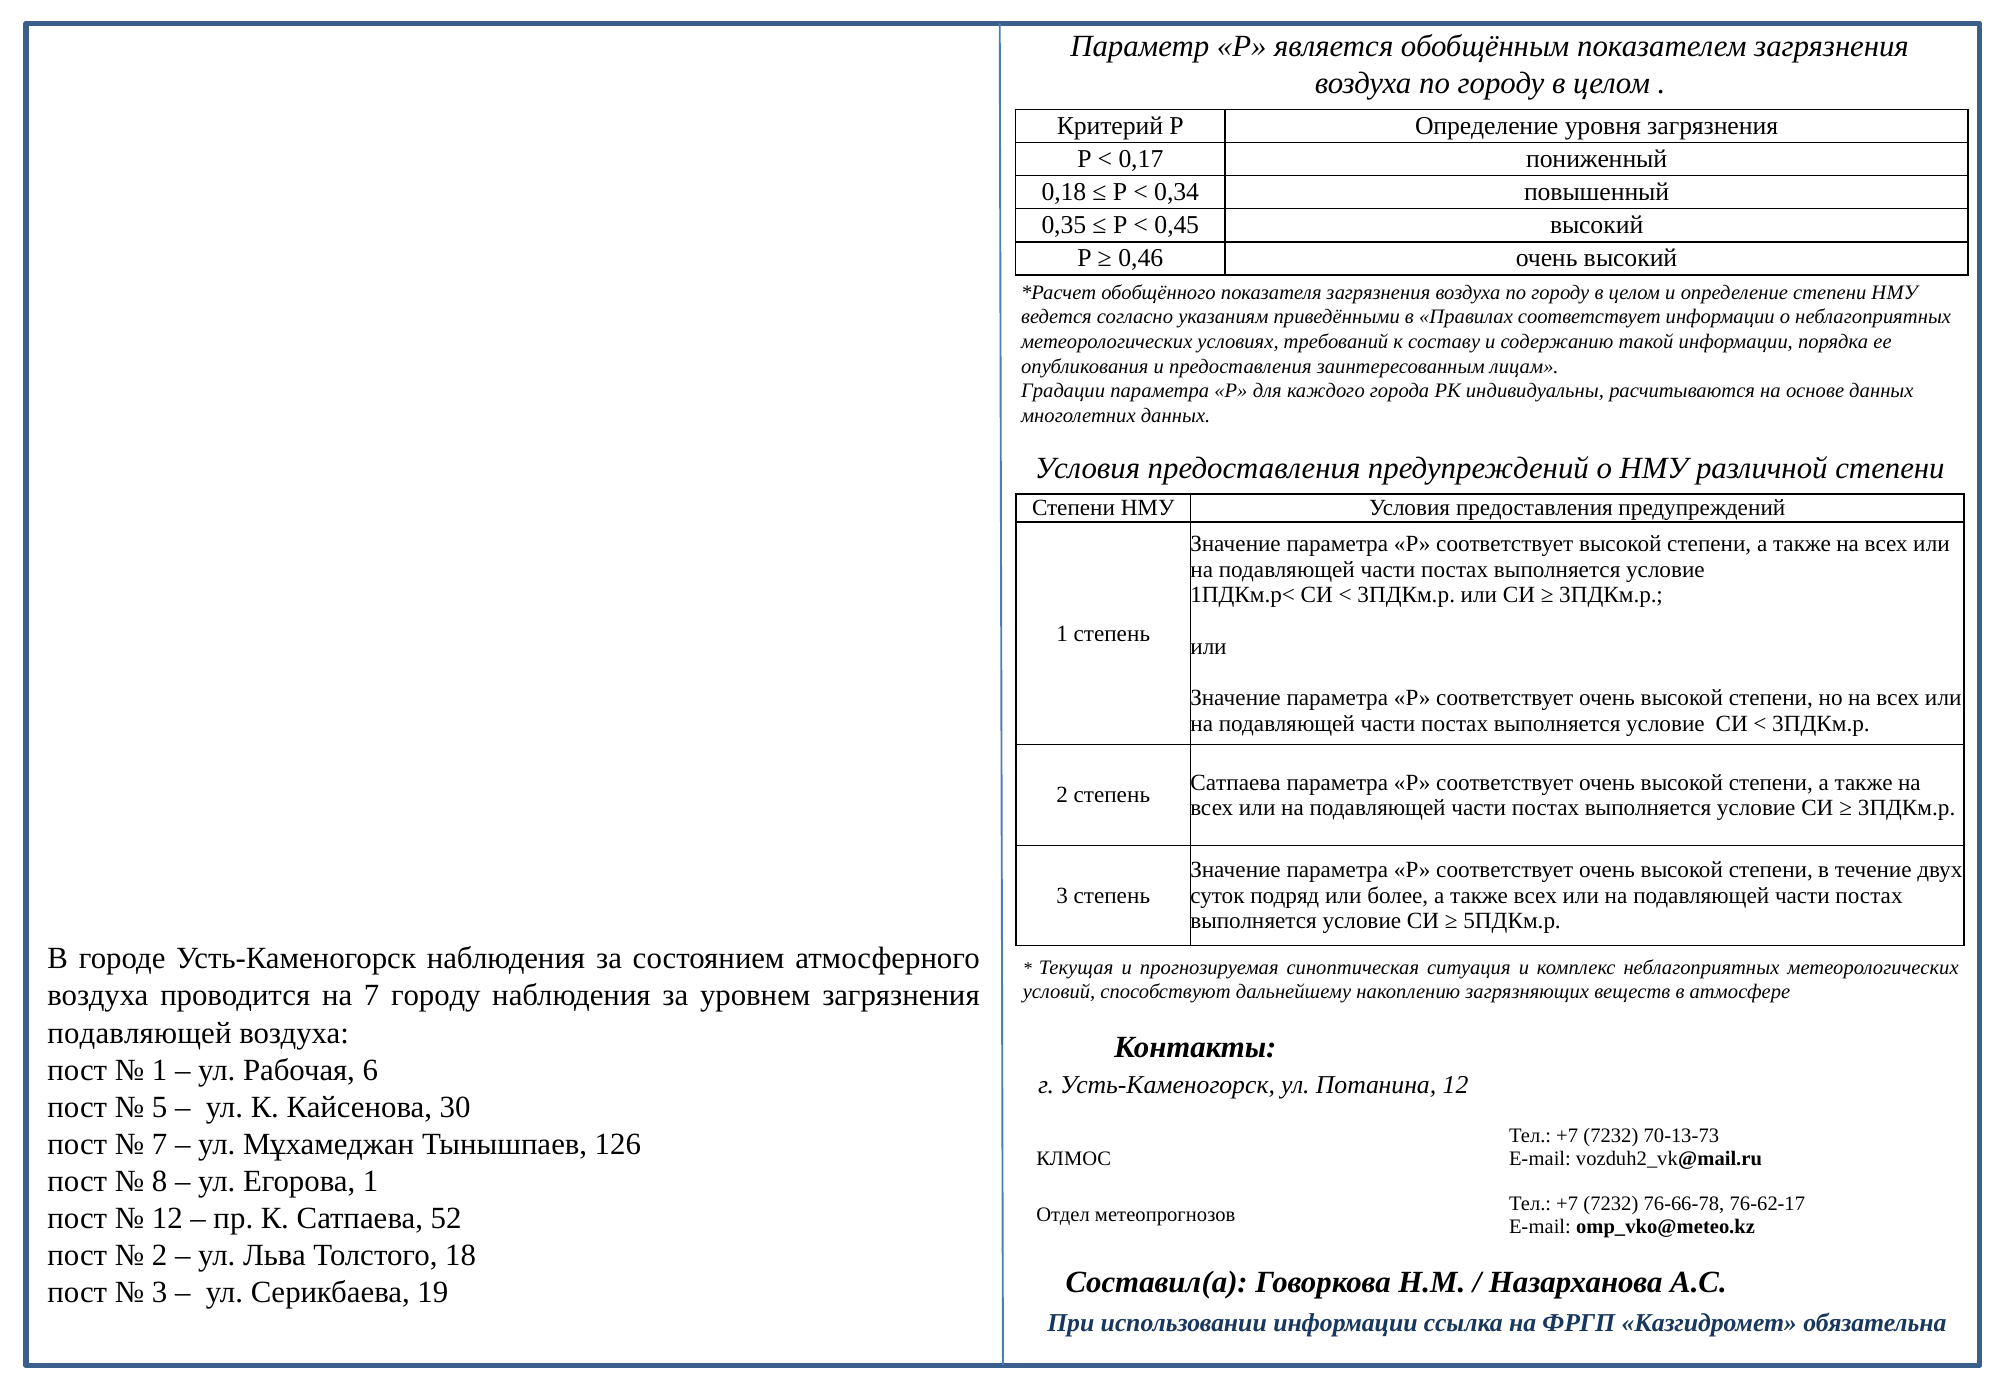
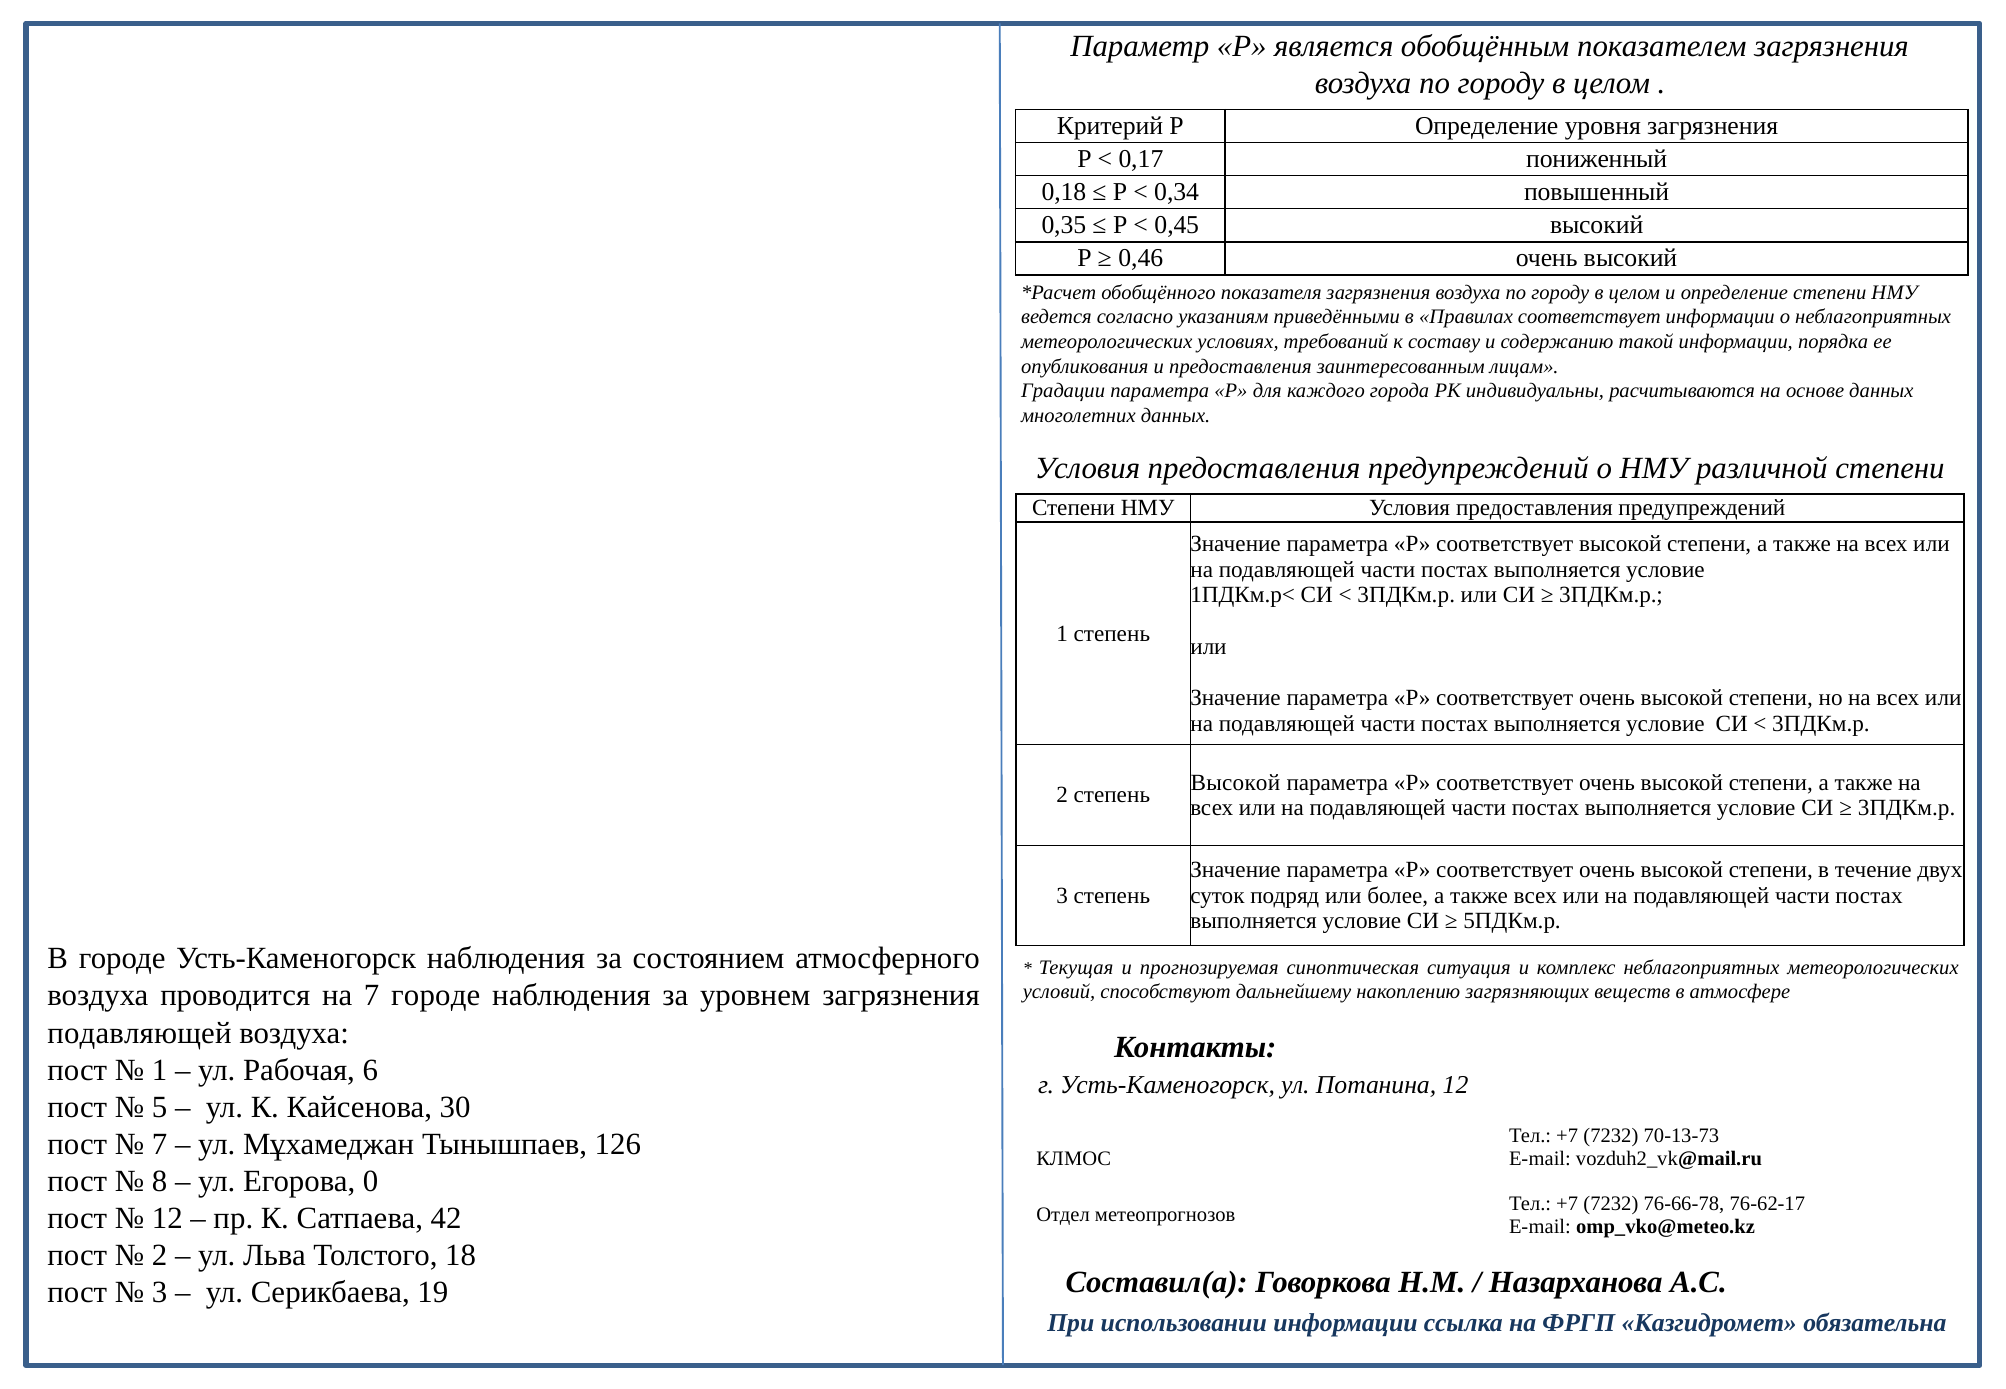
Сатпаева at (1236, 782): Сатпаева -> Высокой
7 городу: городу -> городе
Егорова 1: 1 -> 0
52: 52 -> 42
